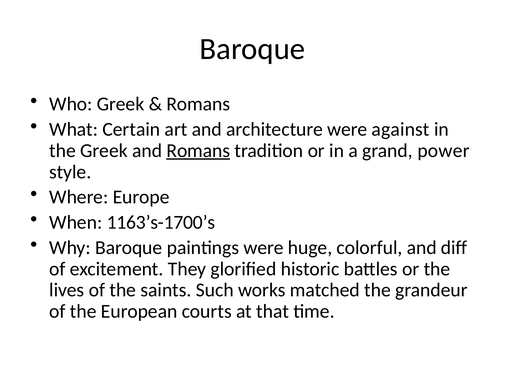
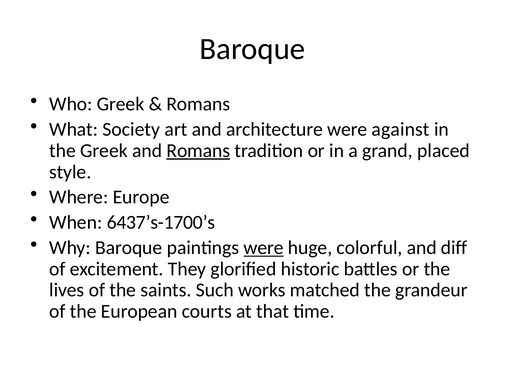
Certain: Certain -> Society
power: power -> placed
1163’s-1700’s: 1163’s-1700’s -> 6437’s-1700’s
were at (264, 247) underline: none -> present
